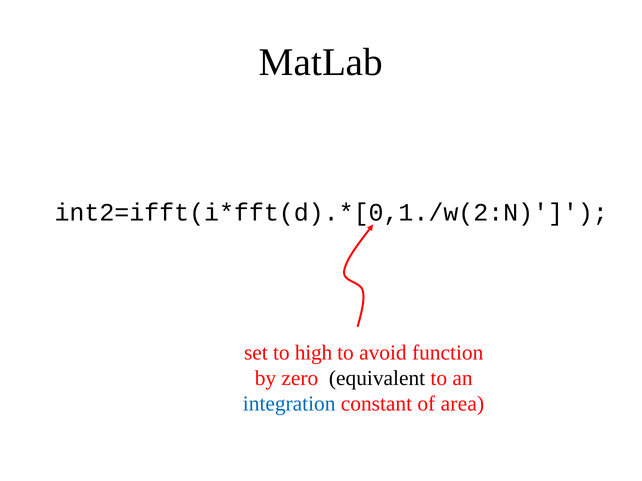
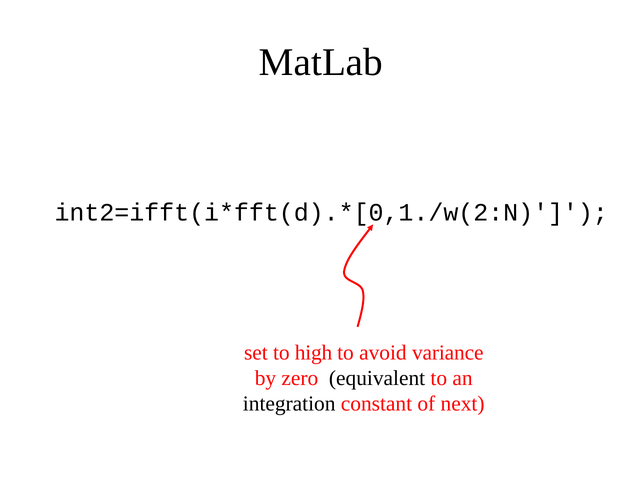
function: function -> variance
integration colour: blue -> black
area: area -> next
